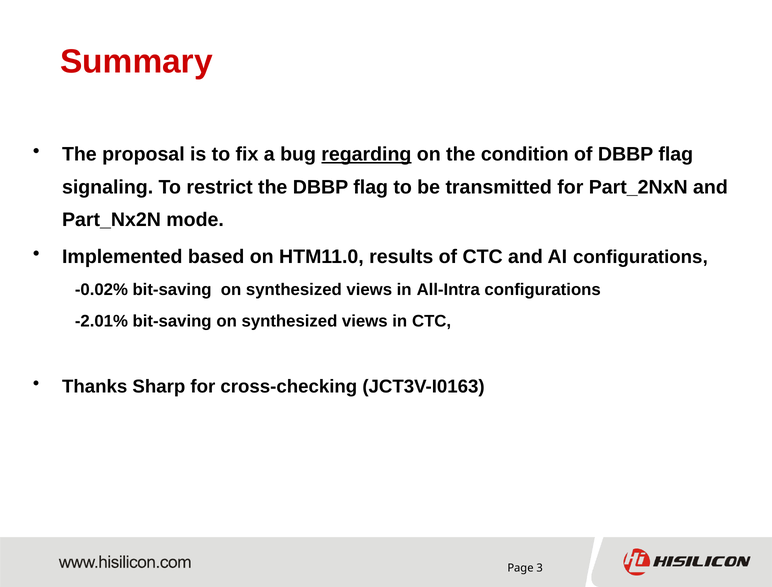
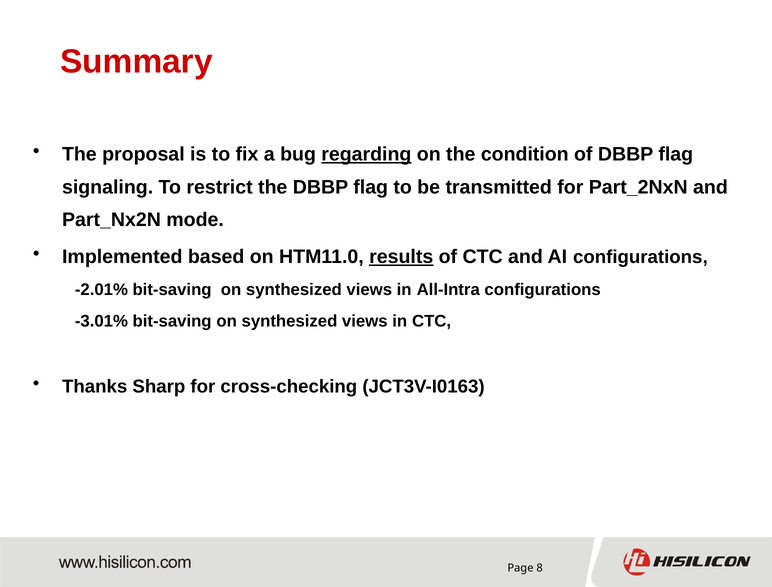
results underline: none -> present
-0.02%: -0.02% -> -2.01%
-2.01%: -2.01% -> -3.01%
3: 3 -> 8
